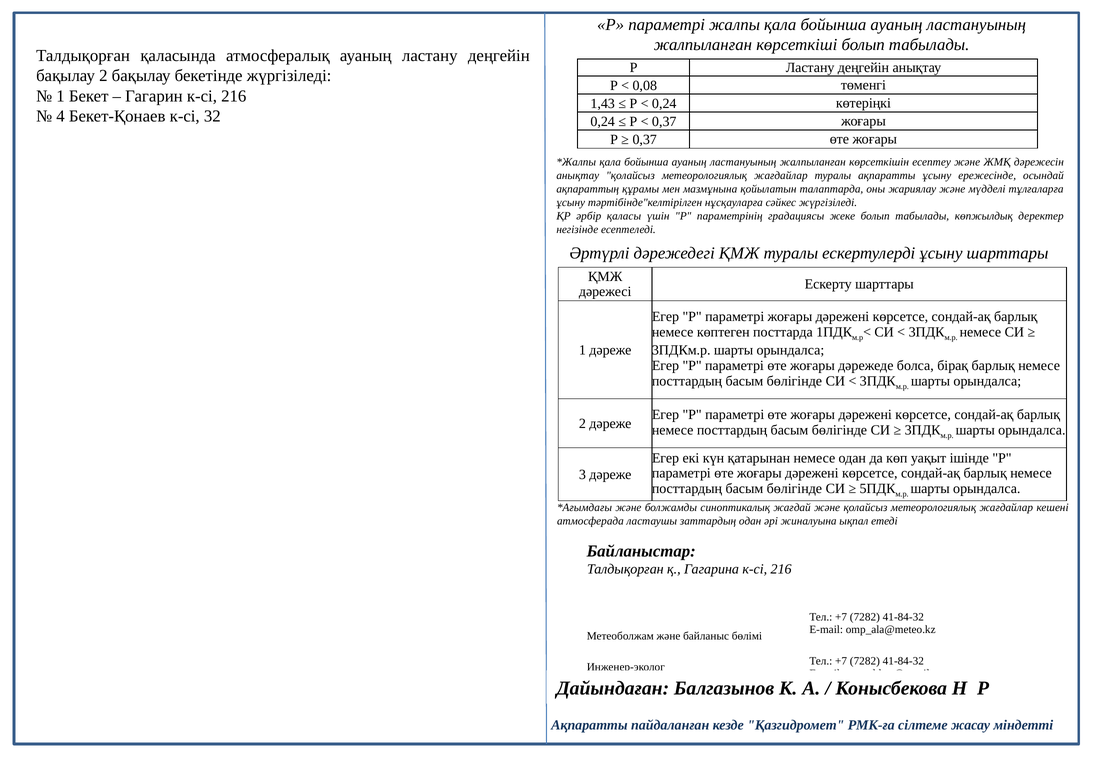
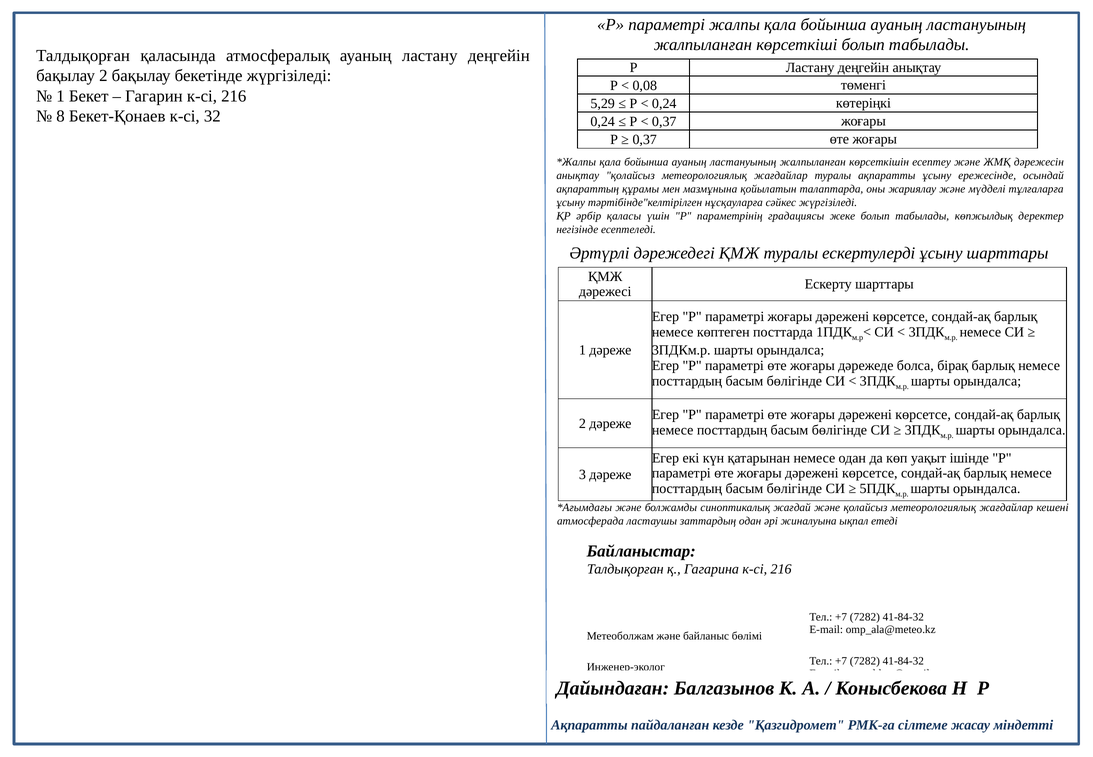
1,43: 1,43 -> 5,29
4: 4 -> 8
